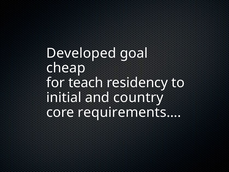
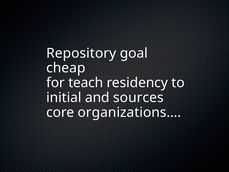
Developed: Developed -> Repository
country: country -> sources
requirements…: requirements… -> organizations…
